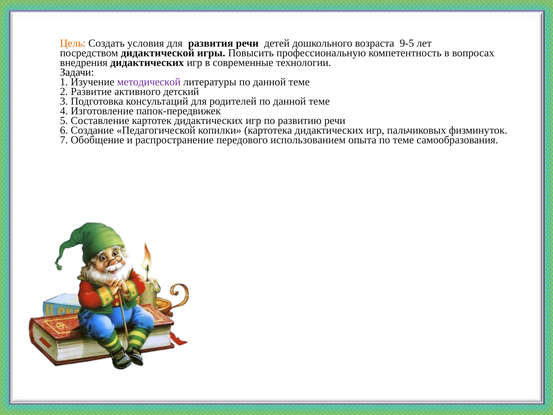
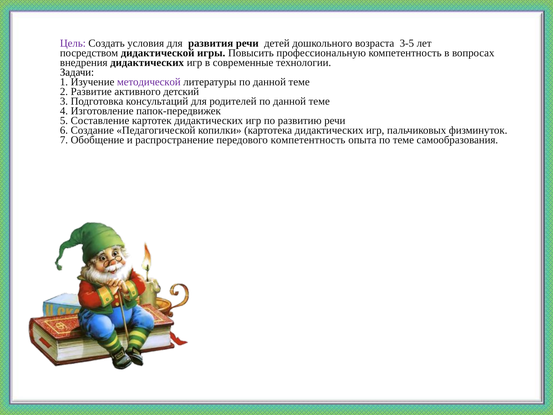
Цель colour: orange -> purple
9-5: 9-5 -> 3-5
передового использованием: использованием -> компетентность
